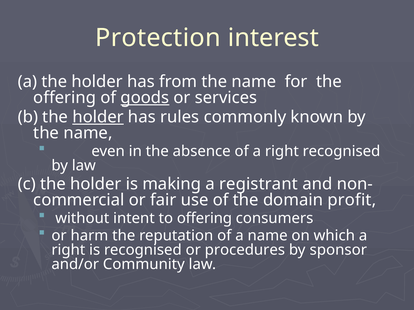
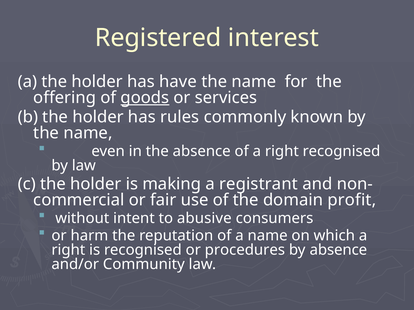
Protection: Protection -> Registered
from: from -> have
holder at (98, 117) underline: present -> none
to offering: offering -> abusive
by sponsor: sponsor -> absence
